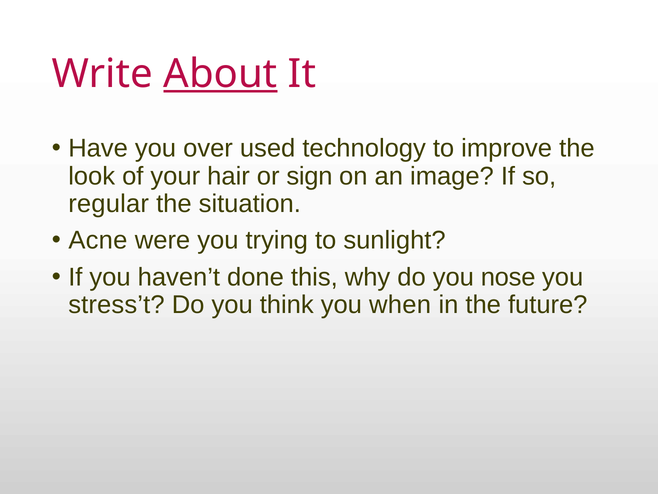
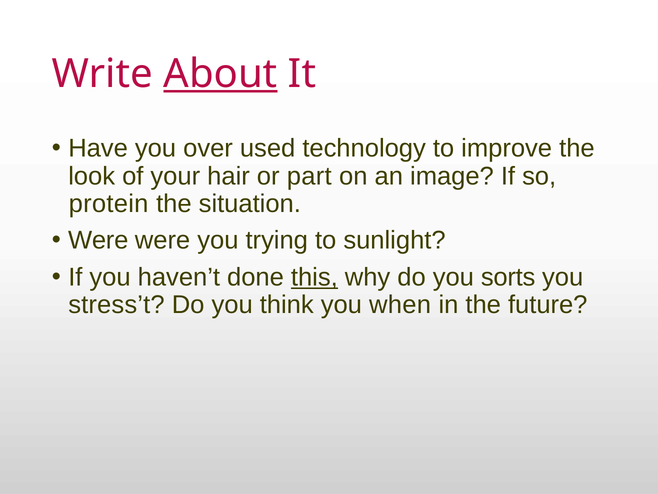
sign: sign -> part
regular: regular -> protein
Acne at (98, 240): Acne -> Were
this underline: none -> present
nose: nose -> sorts
